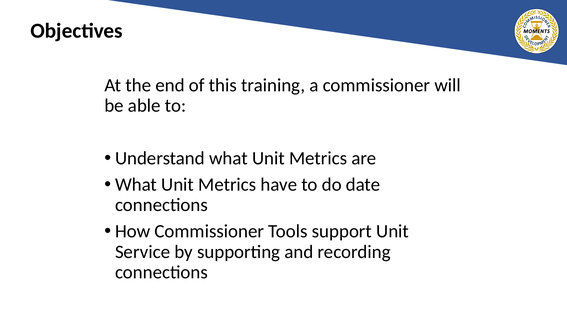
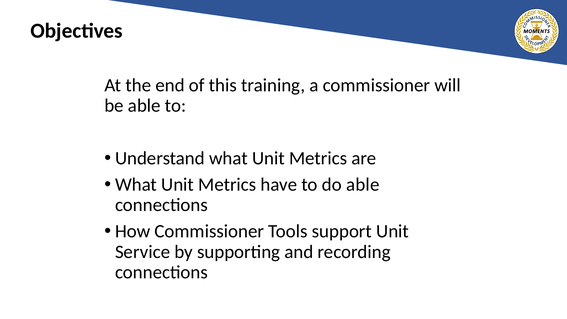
do date: date -> able
